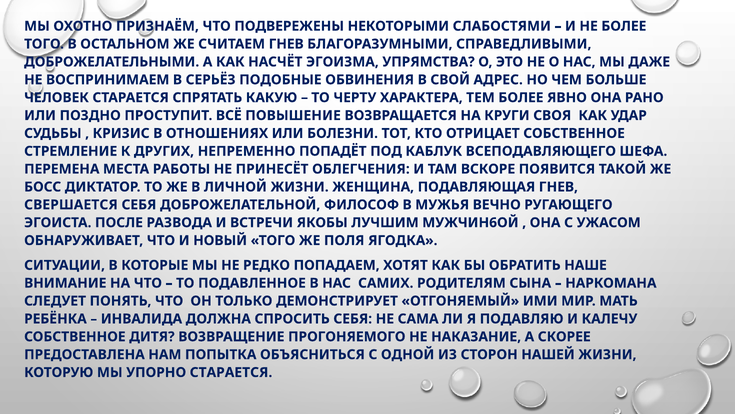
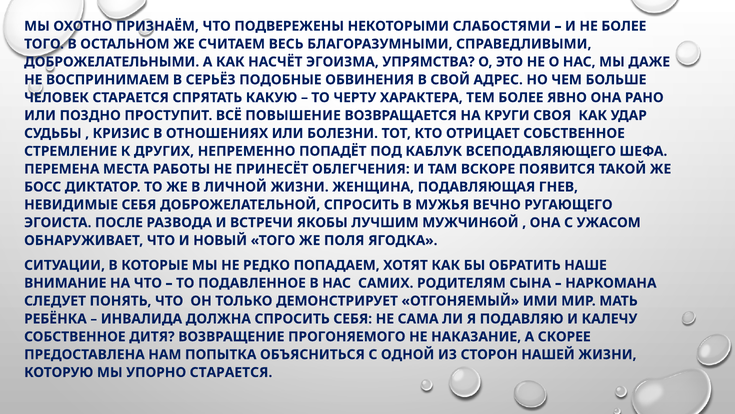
СЧИТАЕМ ГНЕВ: ГНЕВ -> ВЕСЬ
СВЕРШАЕТСЯ: СВЕРШАЕТСЯ -> НЕВИДИМЫЕ
ДОБРОЖЕЛАТЕЛЬНОЙ ФИЛОСОФ: ФИЛОСОФ -> СПРОСИТЬ
